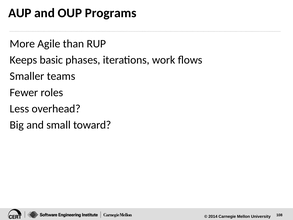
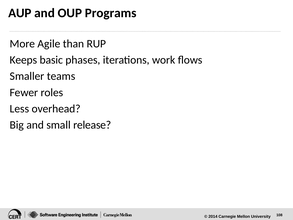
toward: toward -> release
